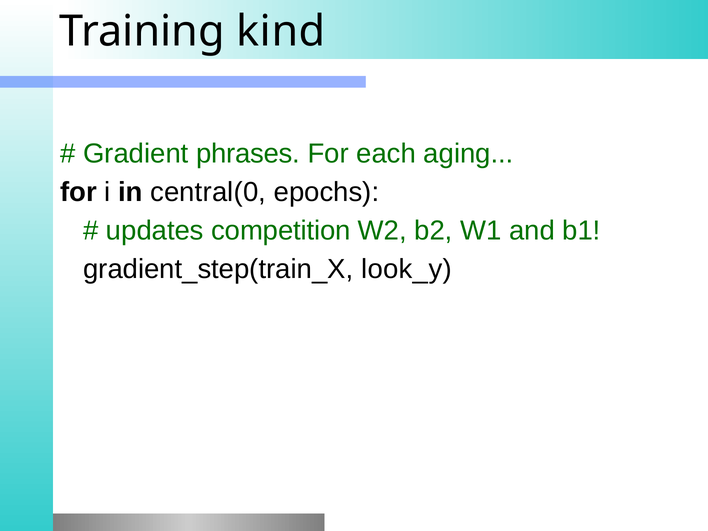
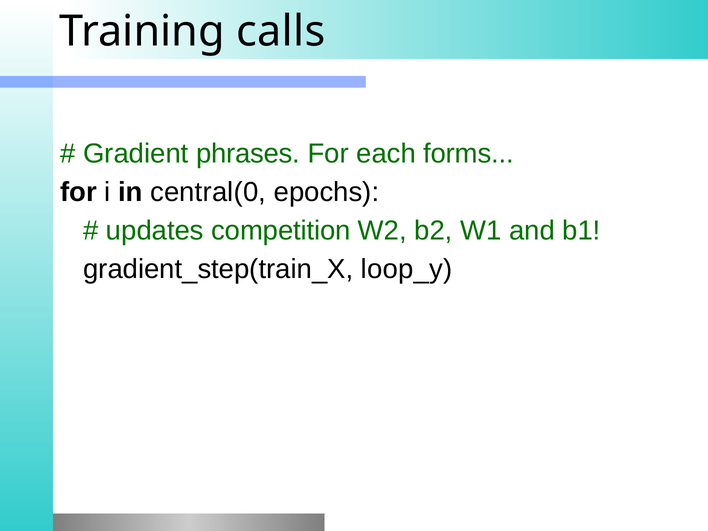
kind: kind -> calls
aging: aging -> forms
look_y: look_y -> loop_y
